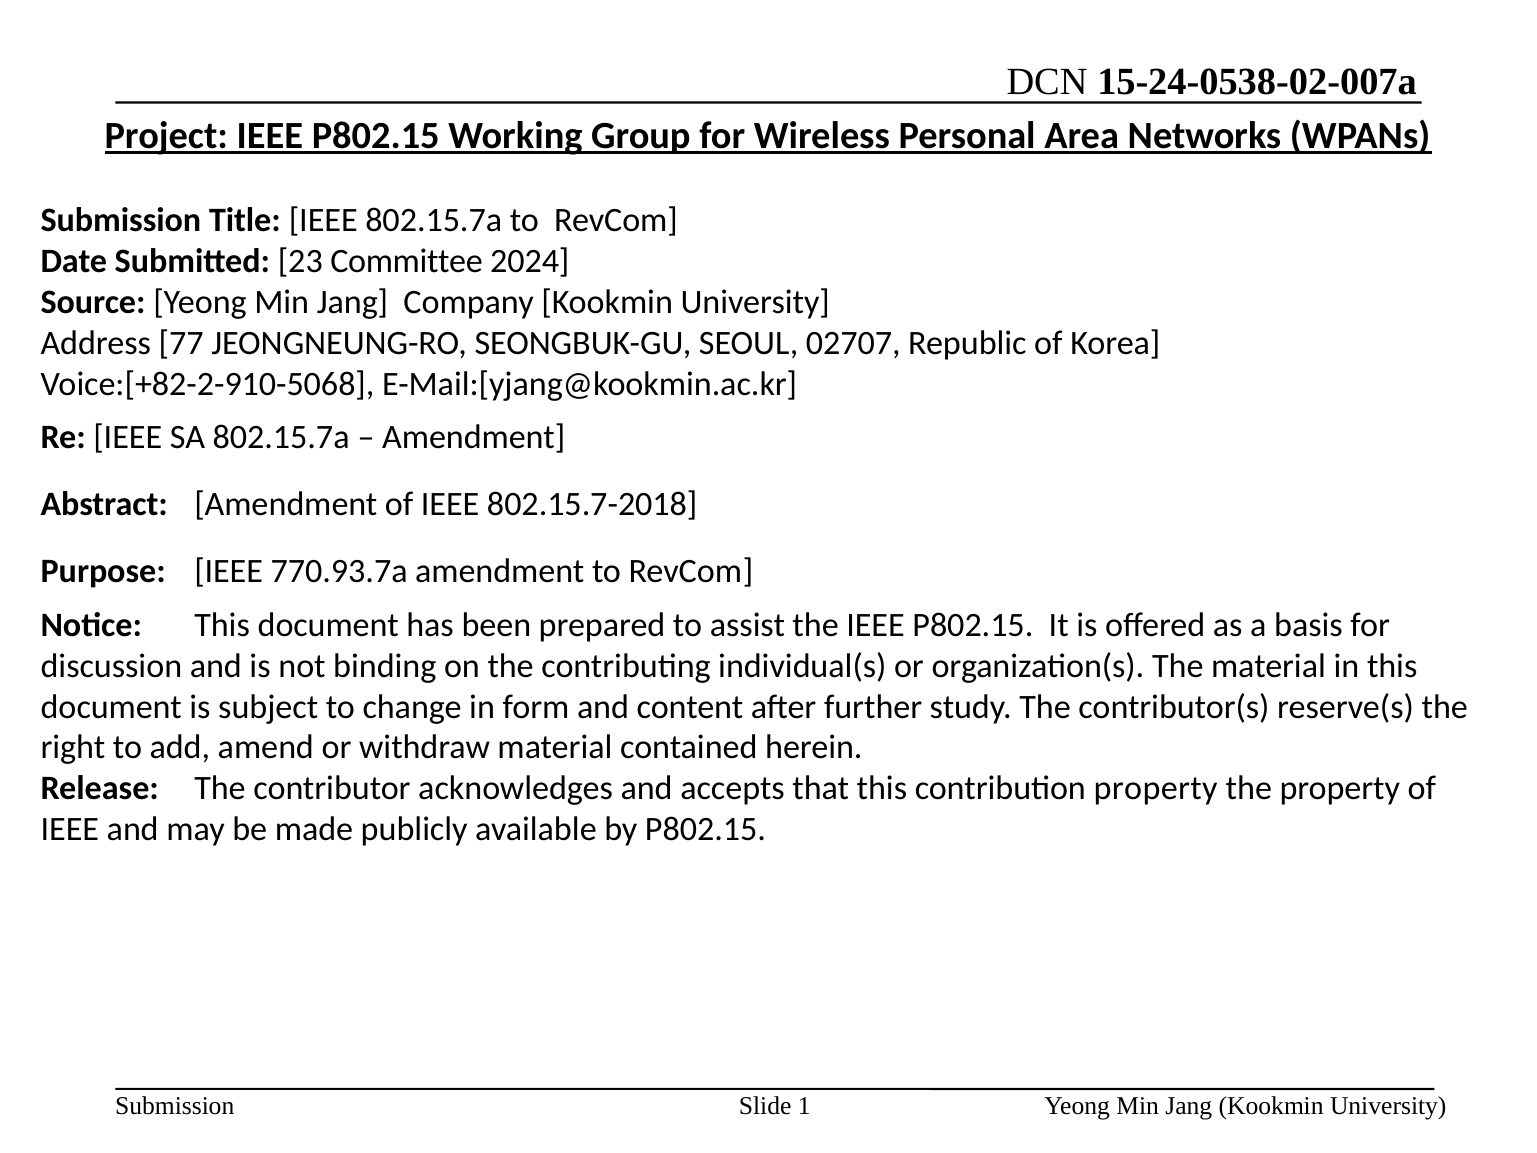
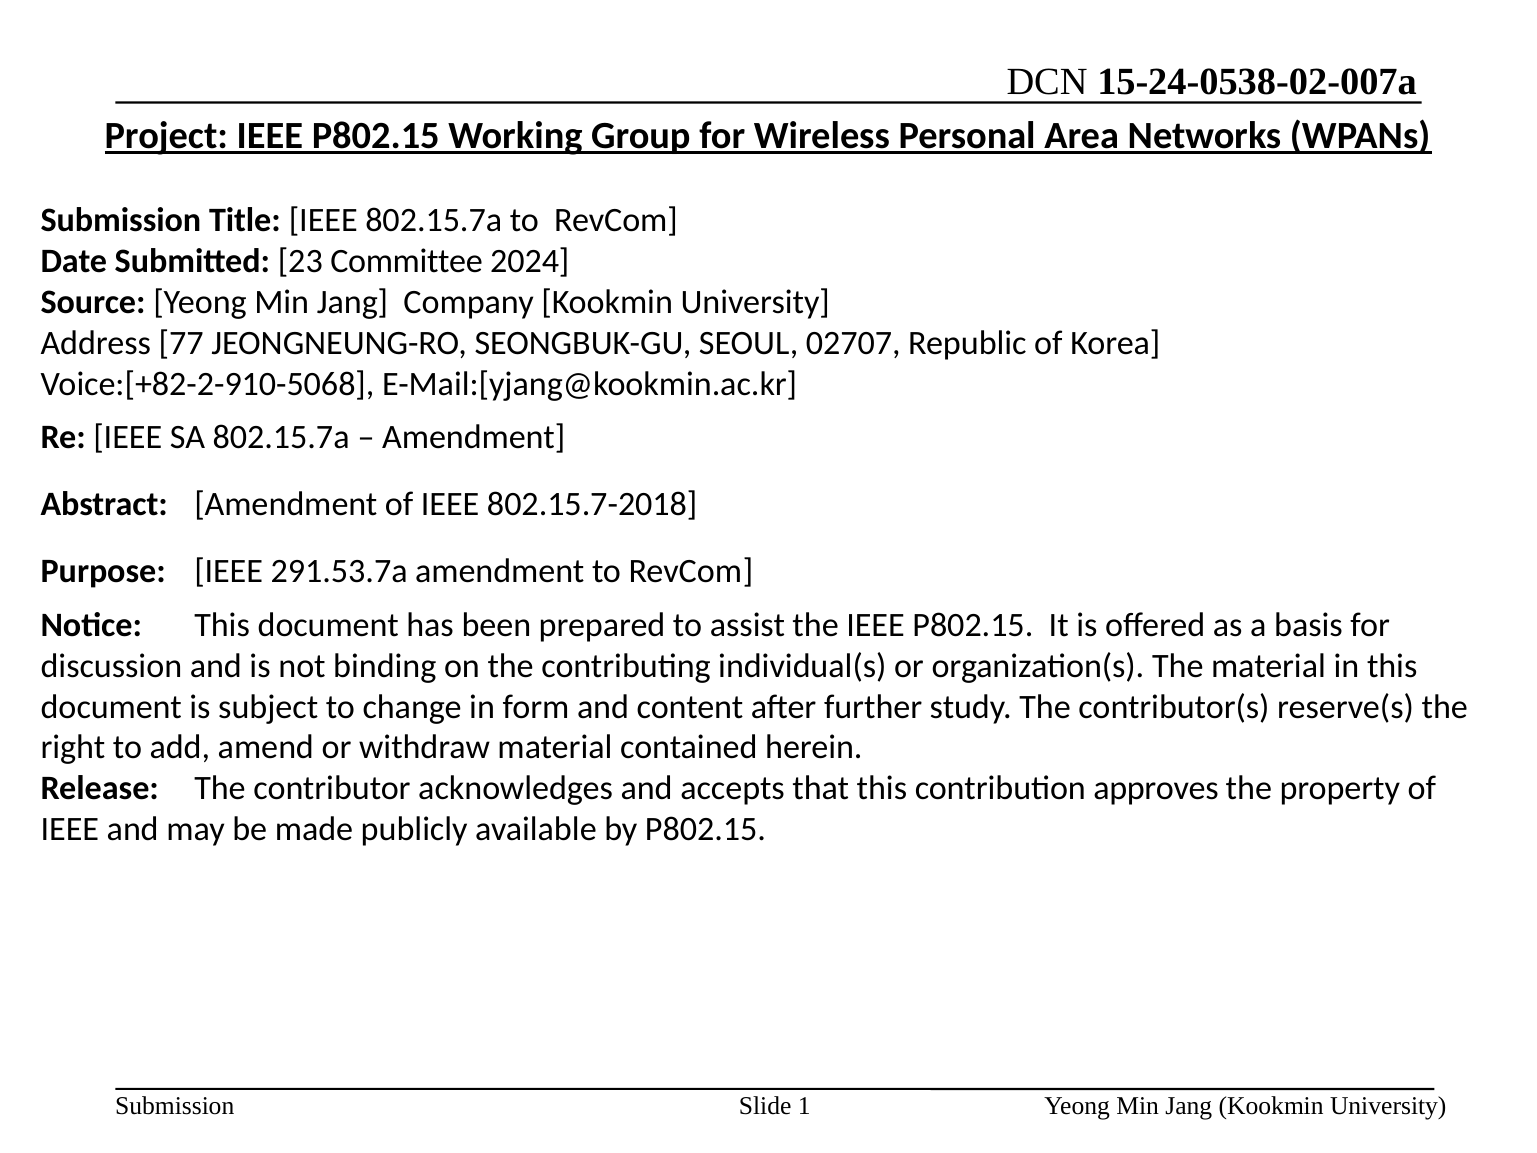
770.93.7a: 770.93.7a -> 291.53.7a
contribution property: property -> approves
